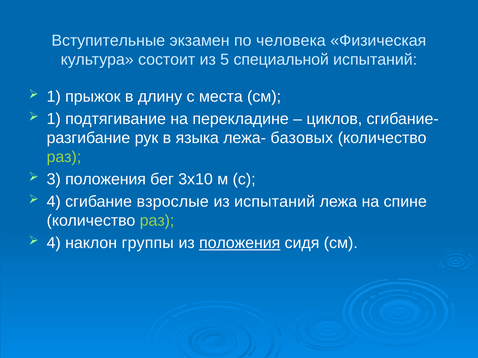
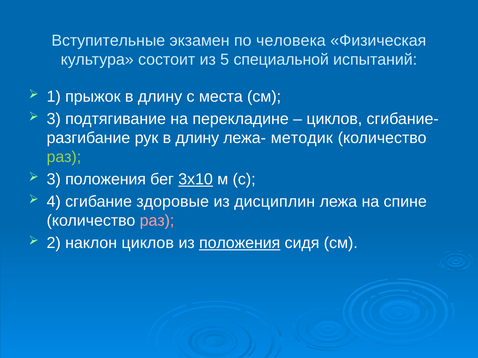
1 at (54, 119): 1 -> 3
рук в языка: языка -> длину
базовых: базовых -> методик
3х10 underline: none -> present
взрослые: взрослые -> здоровые
из испытаний: испытаний -> дисциплин
раз at (157, 221) colour: light green -> pink
4 at (54, 243): 4 -> 2
наклон группы: группы -> циклов
